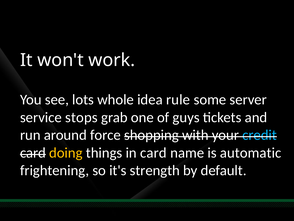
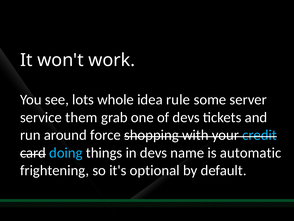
stops: stops -> them
of guys: guys -> devs
doing colour: yellow -> light blue
in card: card -> devs
strength: strength -> optional
